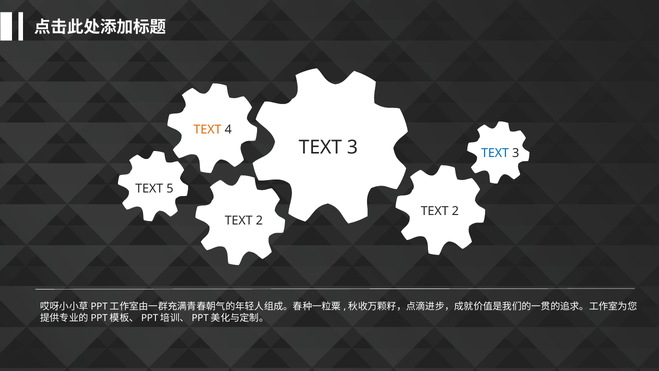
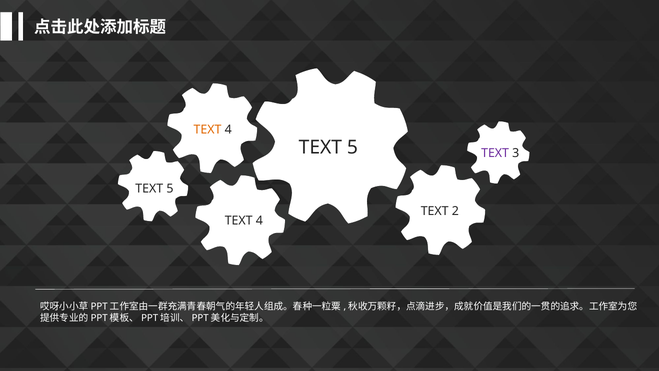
3 at (352, 148): 3 -> 5
TEXT at (495, 153) colour: blue -> purple
2 at (259, 221): 2 -> 4
